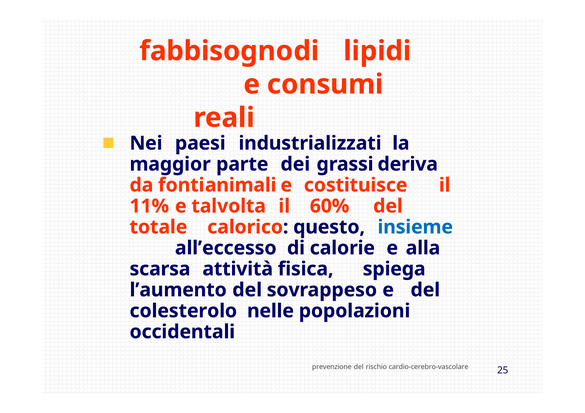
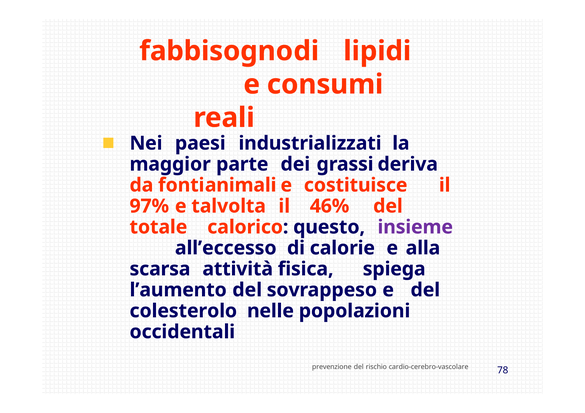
11%: 11% -> 97%
60%: 60% -> 46%
insieme colour: blue -> purple
25: 25 -> 78
